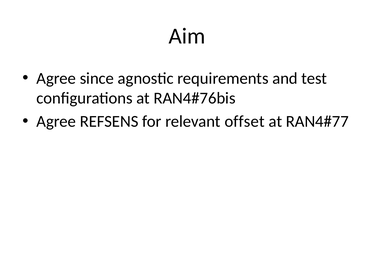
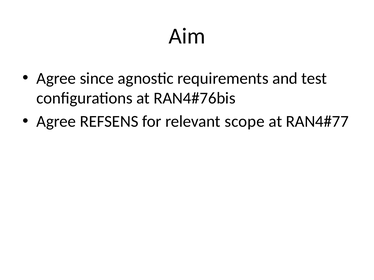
offset: offset -> scope
